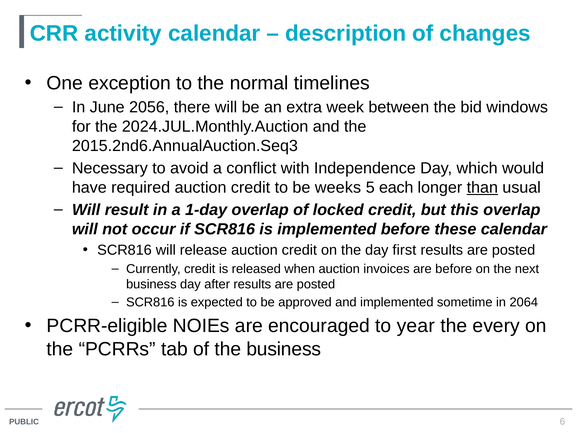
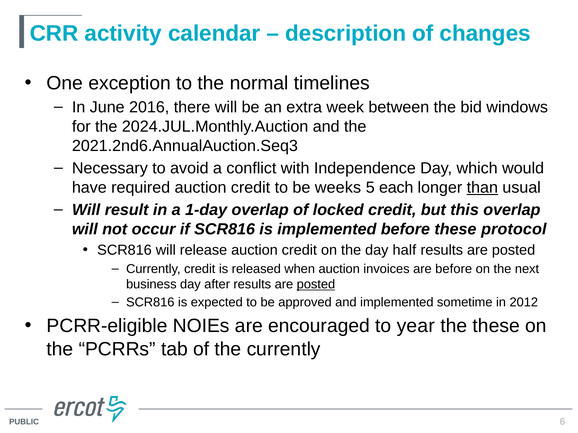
2056: 2056 -> 2016
2015.2nd6.AnnualAuction.Seq3: 2015.2nd6.AnnualAuction.Seq3 -> 2021.2nd6.AnnualAuction.Seq3
these calendar: calendar -> protocol
first: first -> half
posted at (316, 285) underline: none -> present
2064: 2064 -> 2012
the every: every -> these
the business: business -> currently
